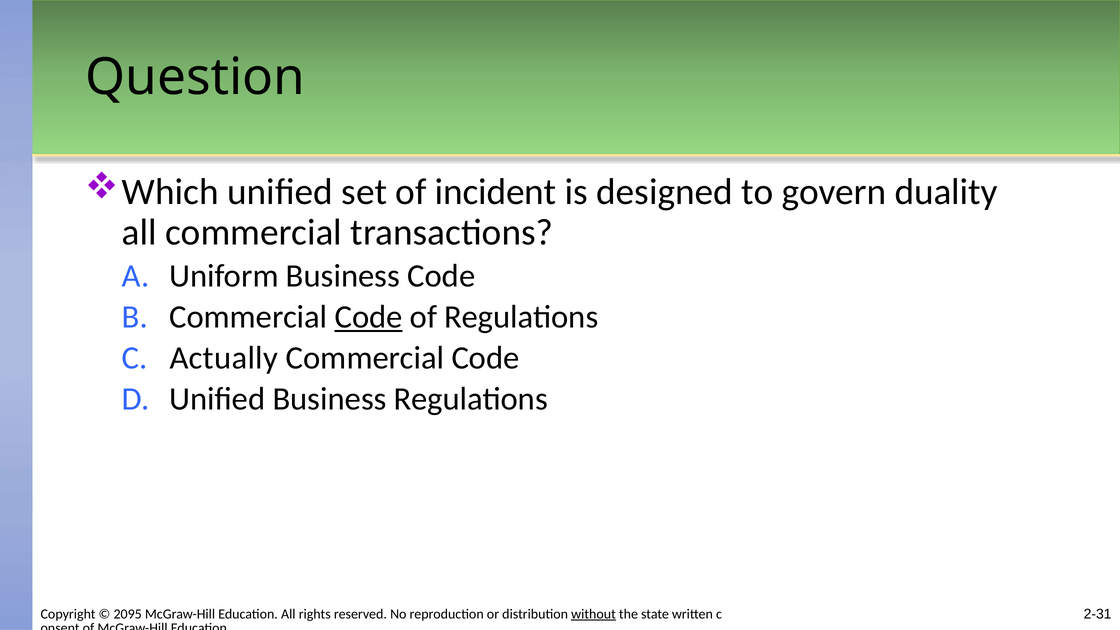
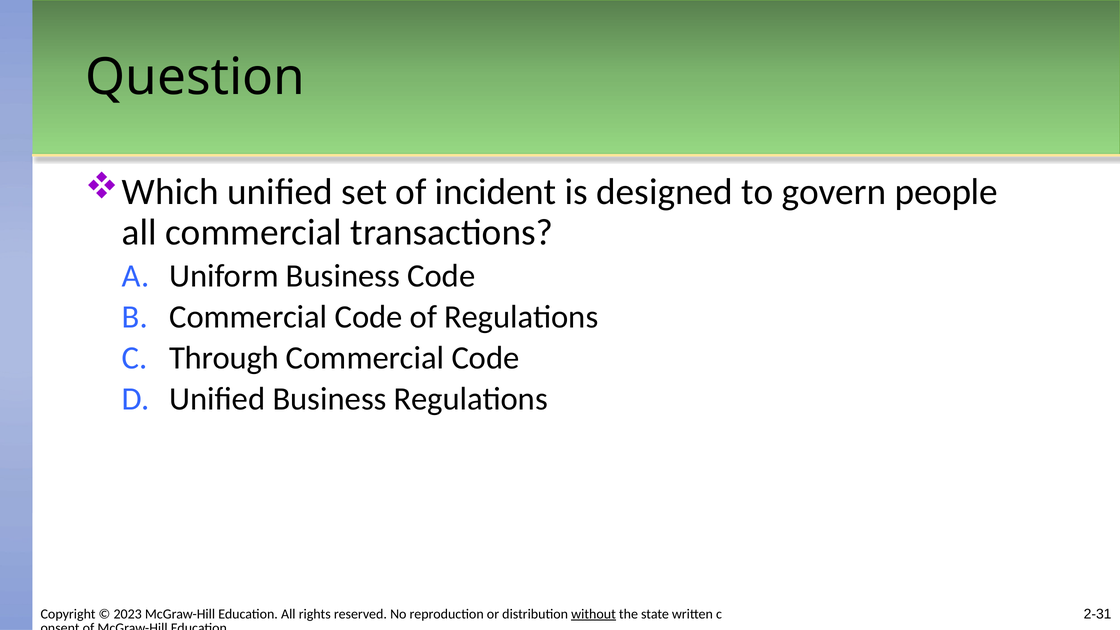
duality: duality -> people
Code at (369, 317) underline: present -> none
Actually: Actually -> Through
2095: 2095 -> 2023
